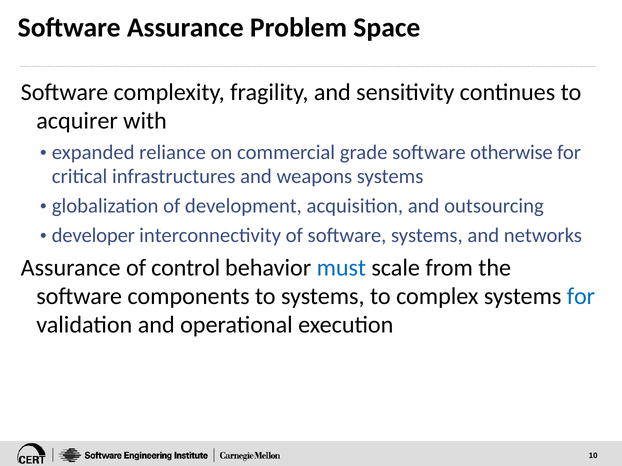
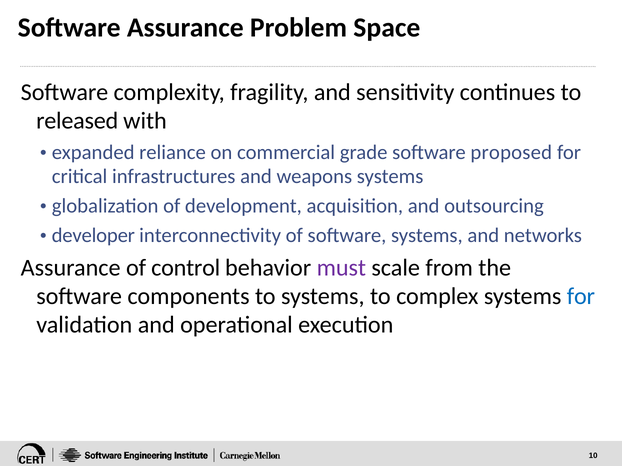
acquirer: acquirer -> released
otherwise: otherwise -> proposed
must colour: blue -> purple
